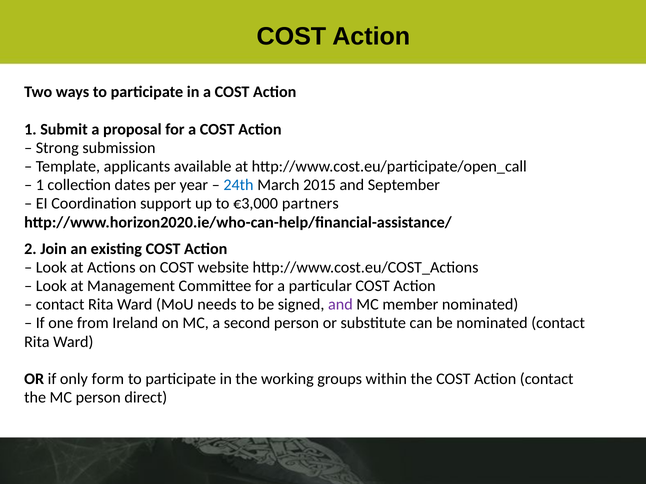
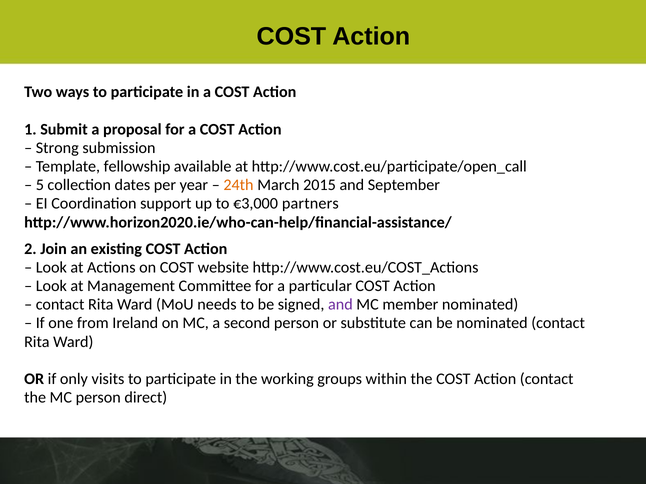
applicants: applicants -> fellowship
1 at (40, 185): 1 -> 5
24th colour: blue -> orange
form: form -> visits
